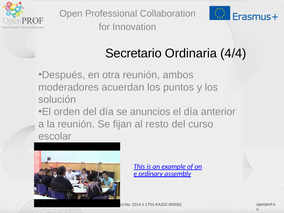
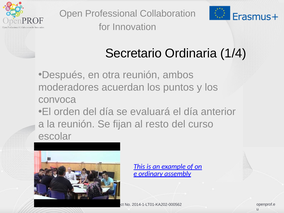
4/4: 4/4 -> 1/4
solución: solución -> convoca
anuncios: anuncios -> evaluará
